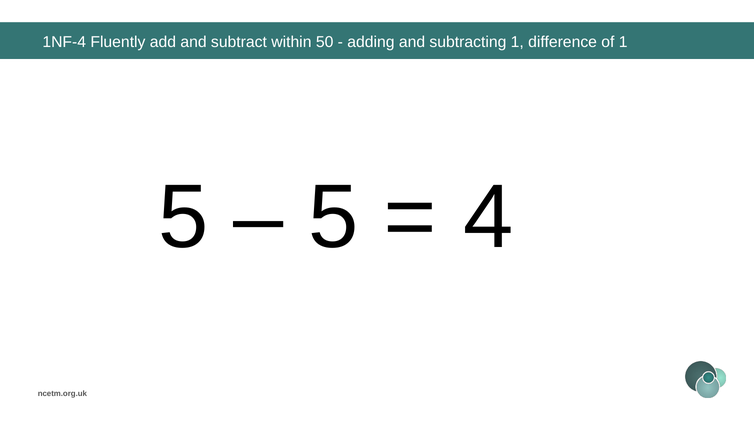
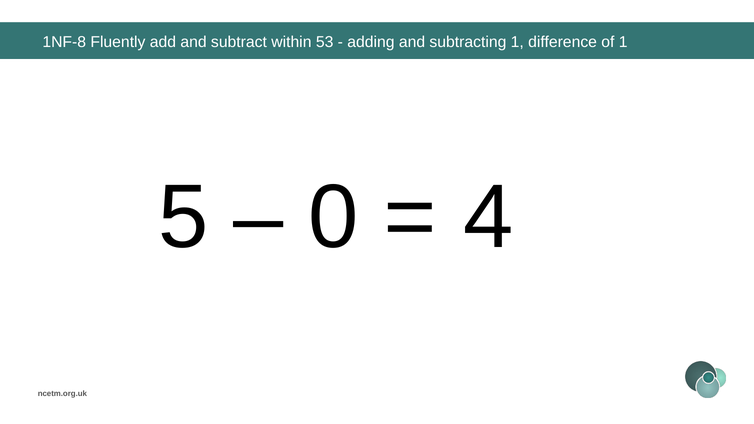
1NF-4: 1NF-4 -> 1NF-8
50: 50 -> 53
5 at (334, 218): 5 -> 0
